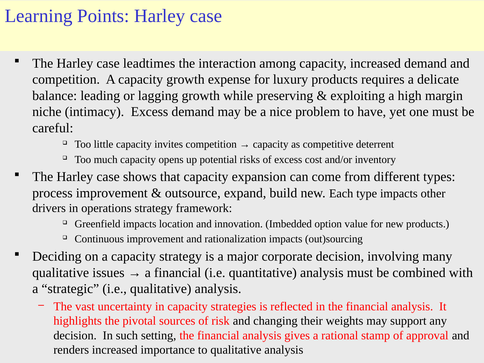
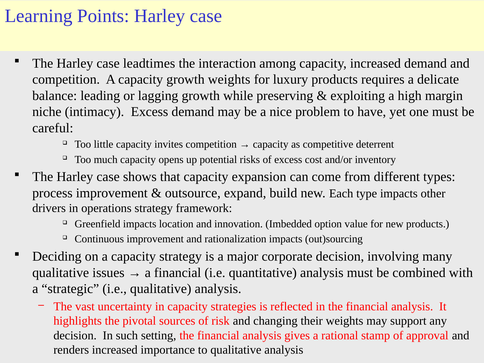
growth expense: expense -> weights
